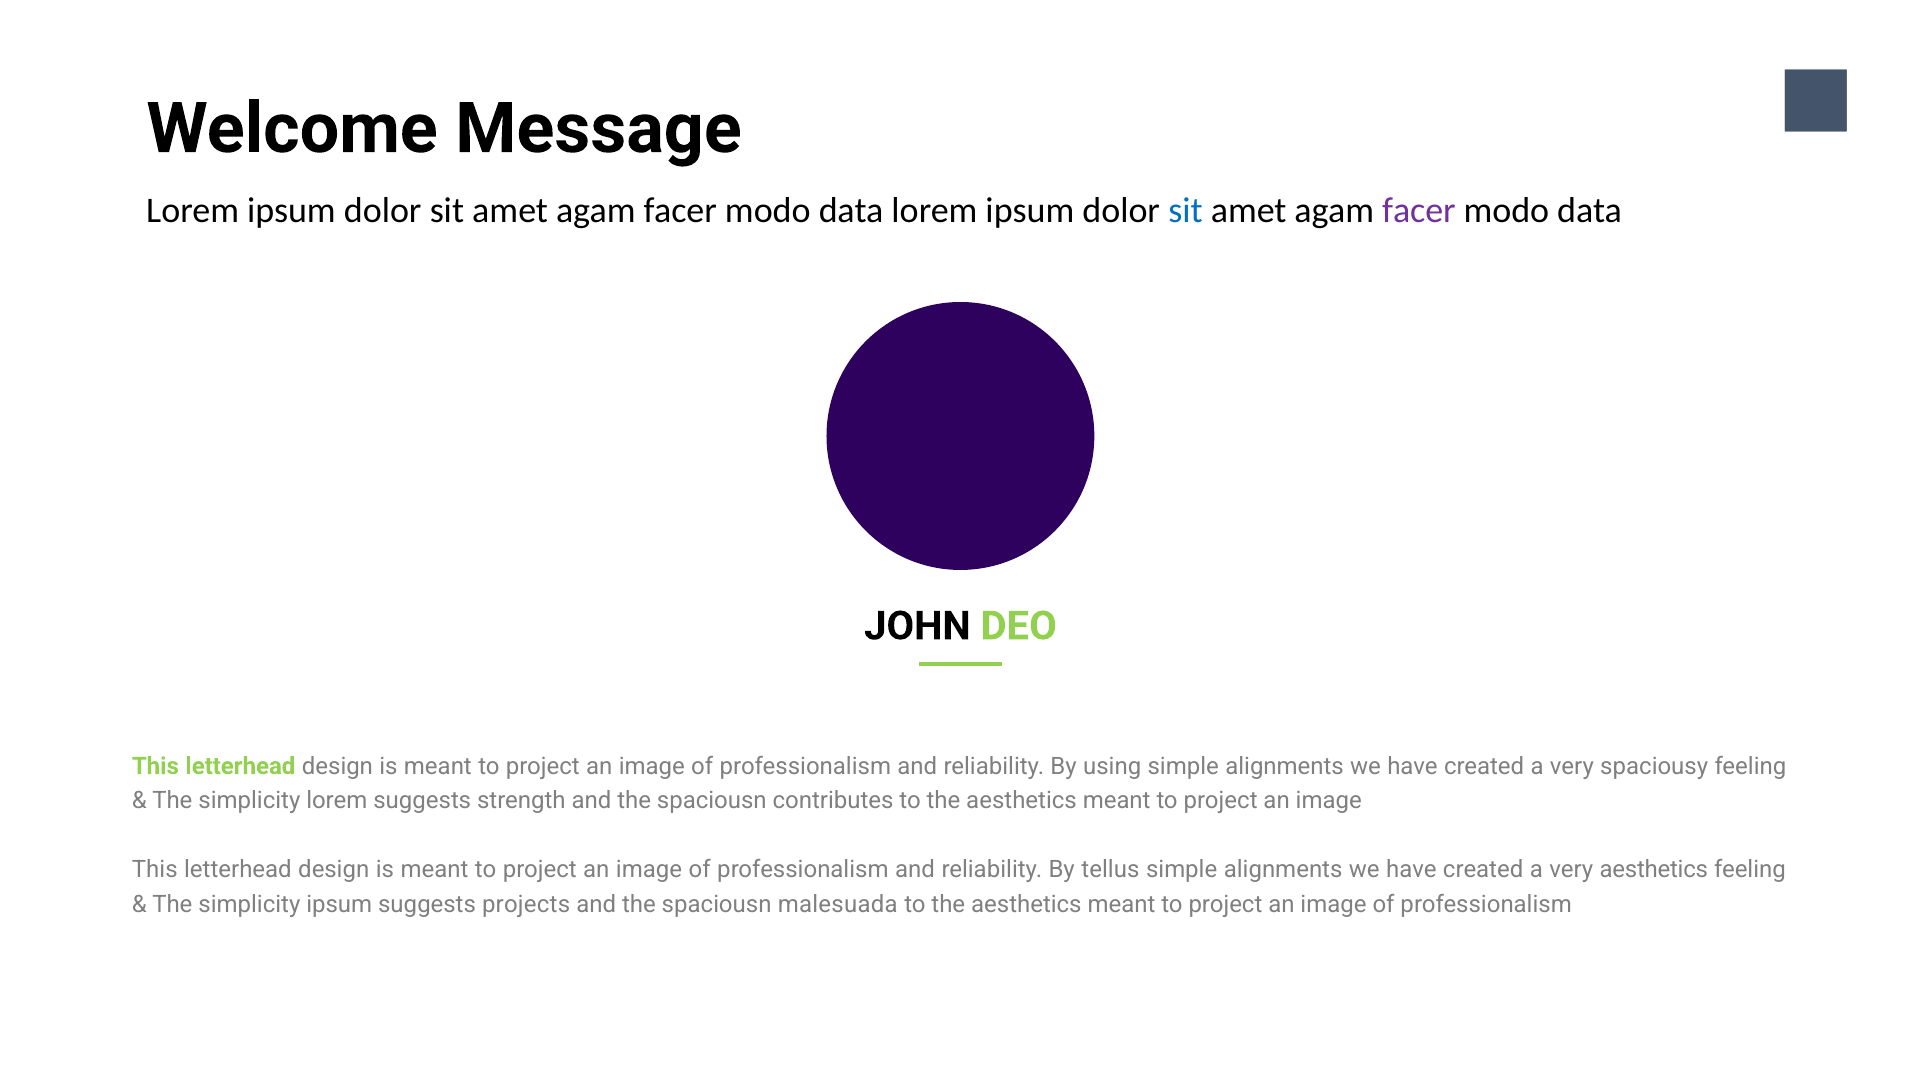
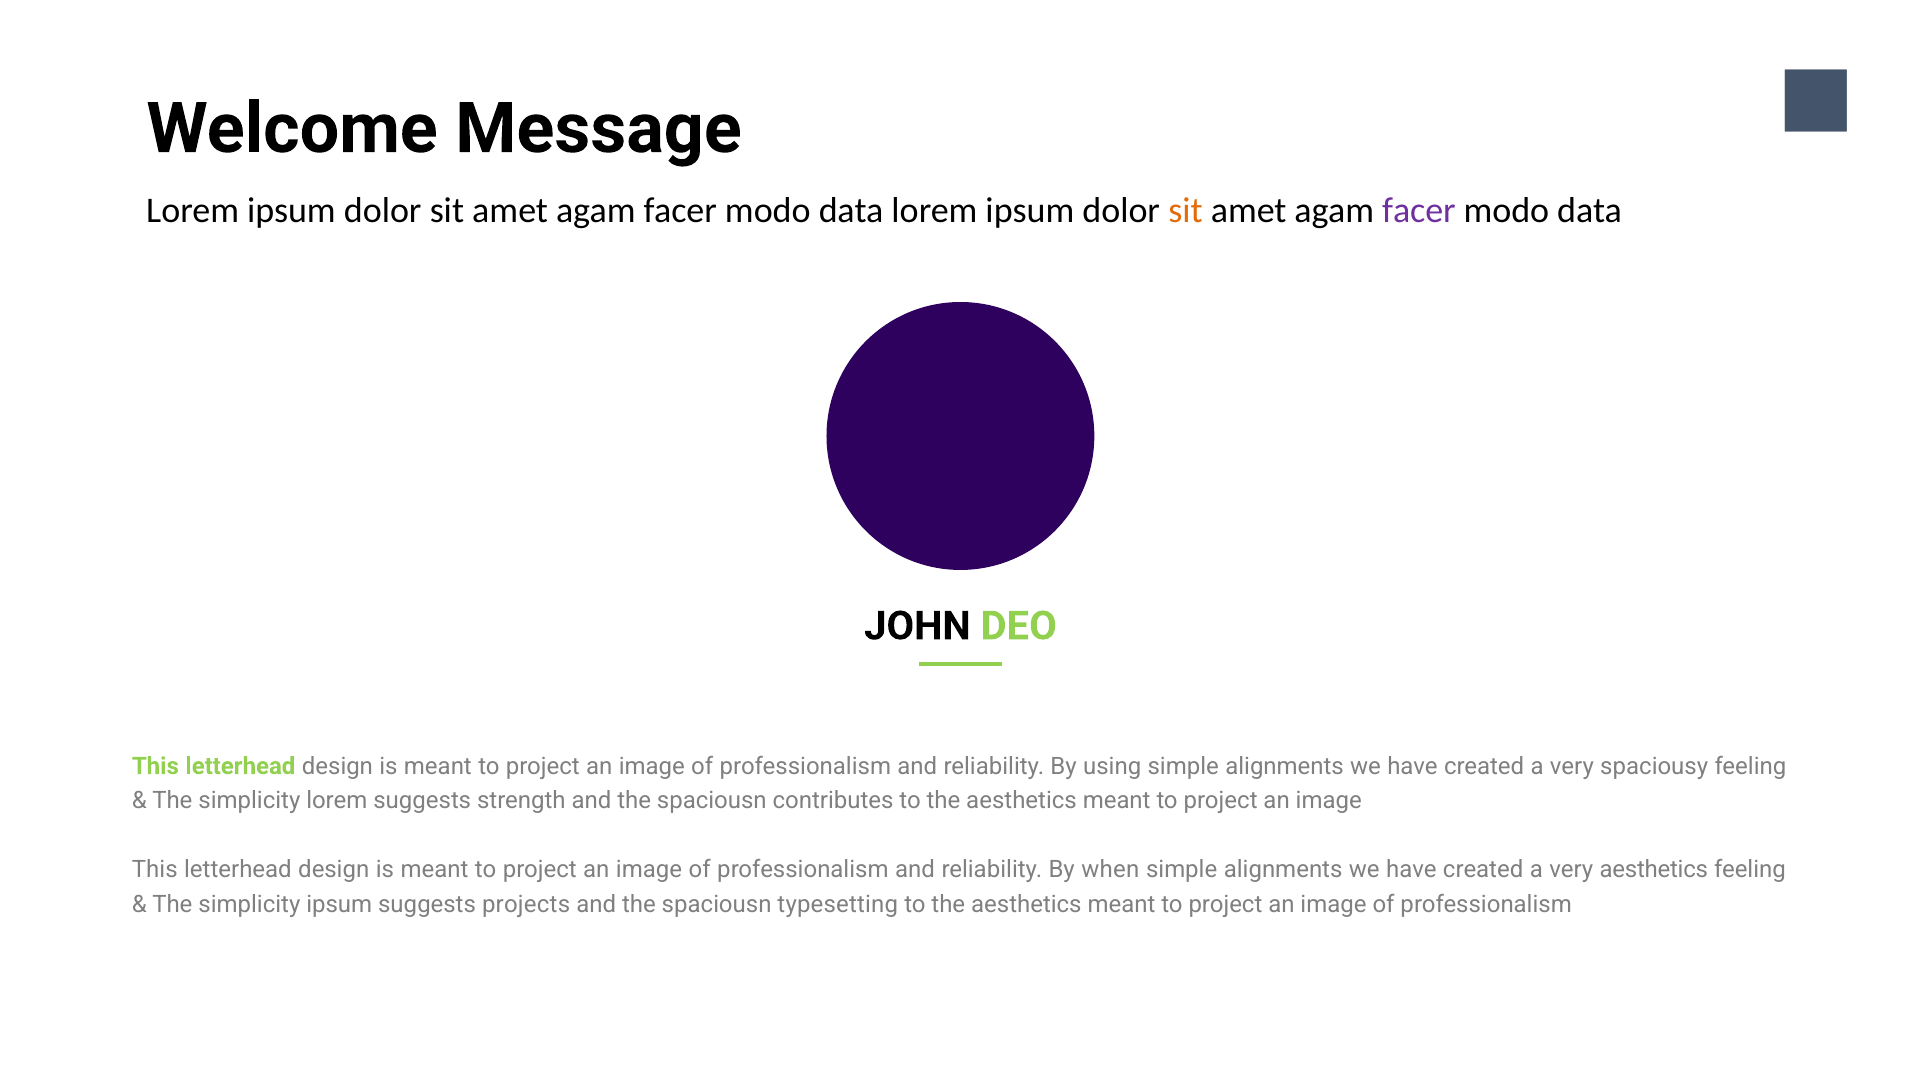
sit at (1185, 210) colour: blue -> orange
tellus: tellus -> when
malesuada: malesuada -> typesetting
